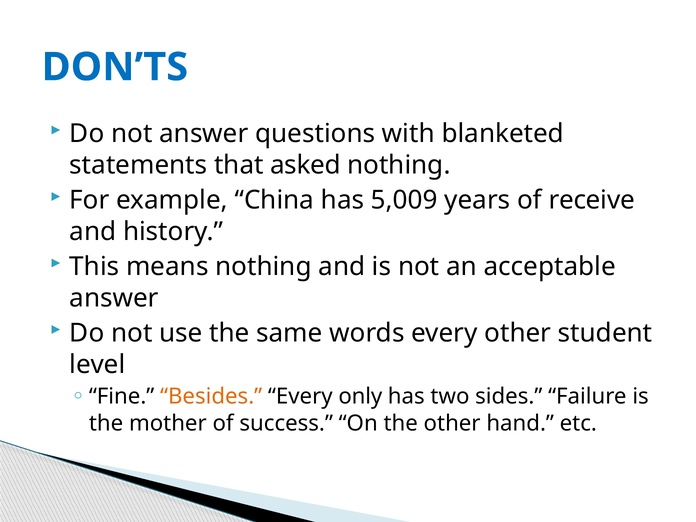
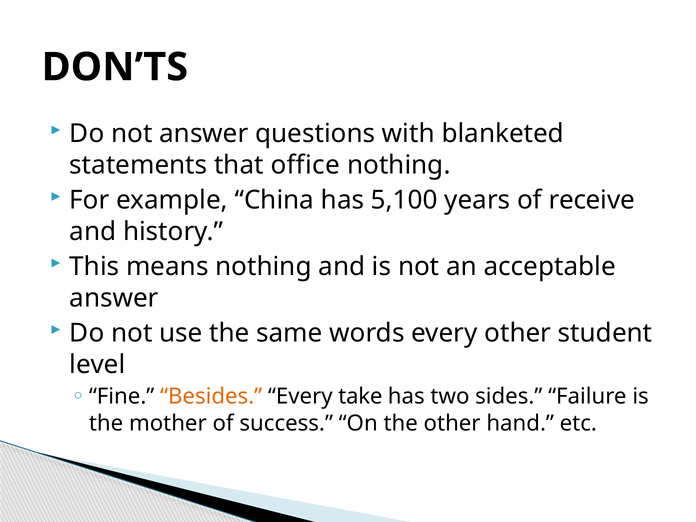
DON’TS colour: blue -> black
asked: asked -> office
5,009: 5,009 -> 5,100
only: only -> take
